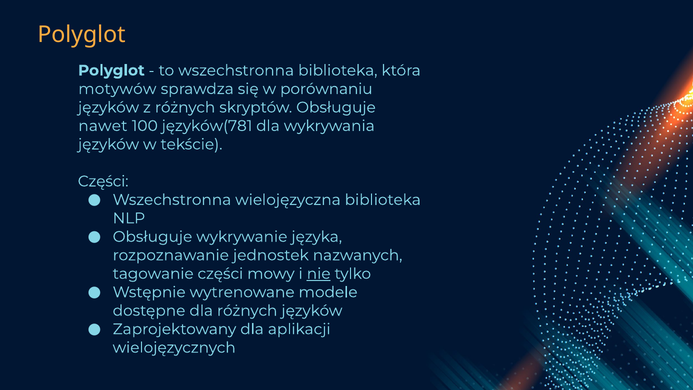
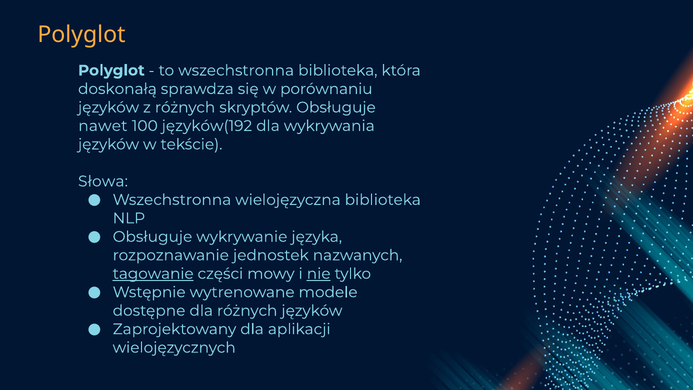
motywów: motywów -> doskonałą
języków(781: języków(781 -> języków(192
Części at (103, 181): Części -> Słowa
tagowanie underline: none -> present
